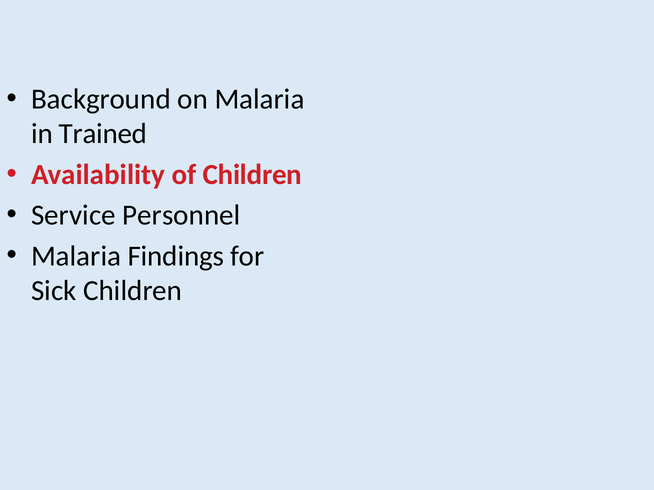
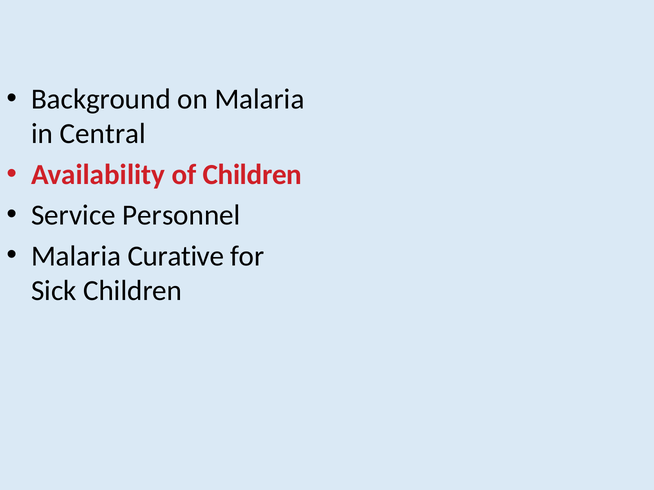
Trained: Trained -> Central
Findings: Findings -> Curative
